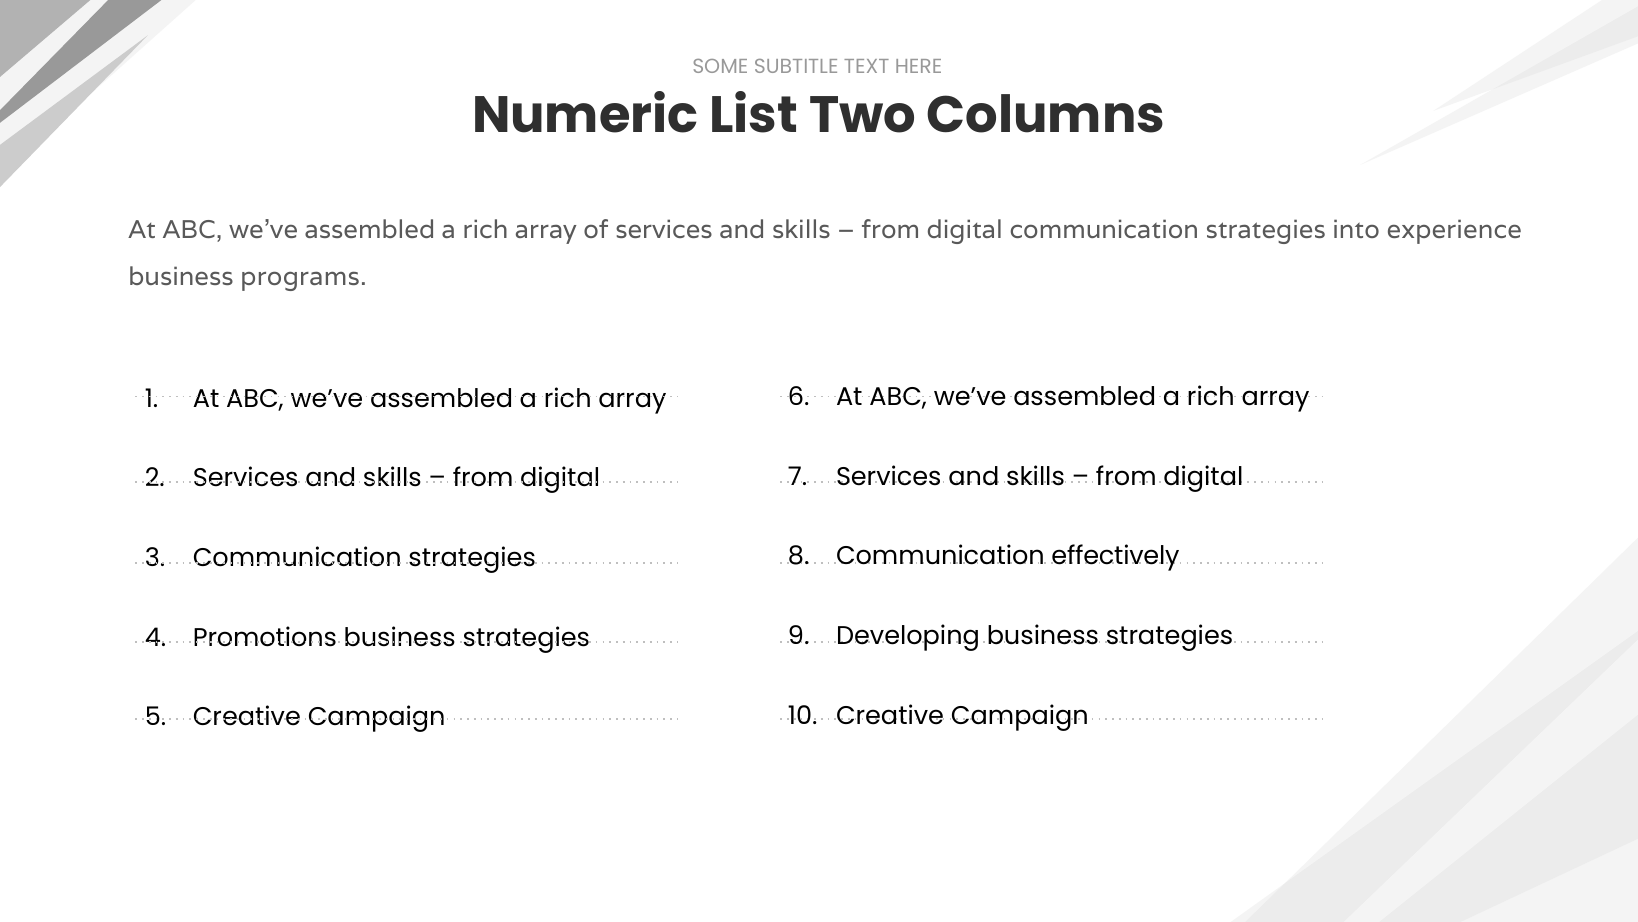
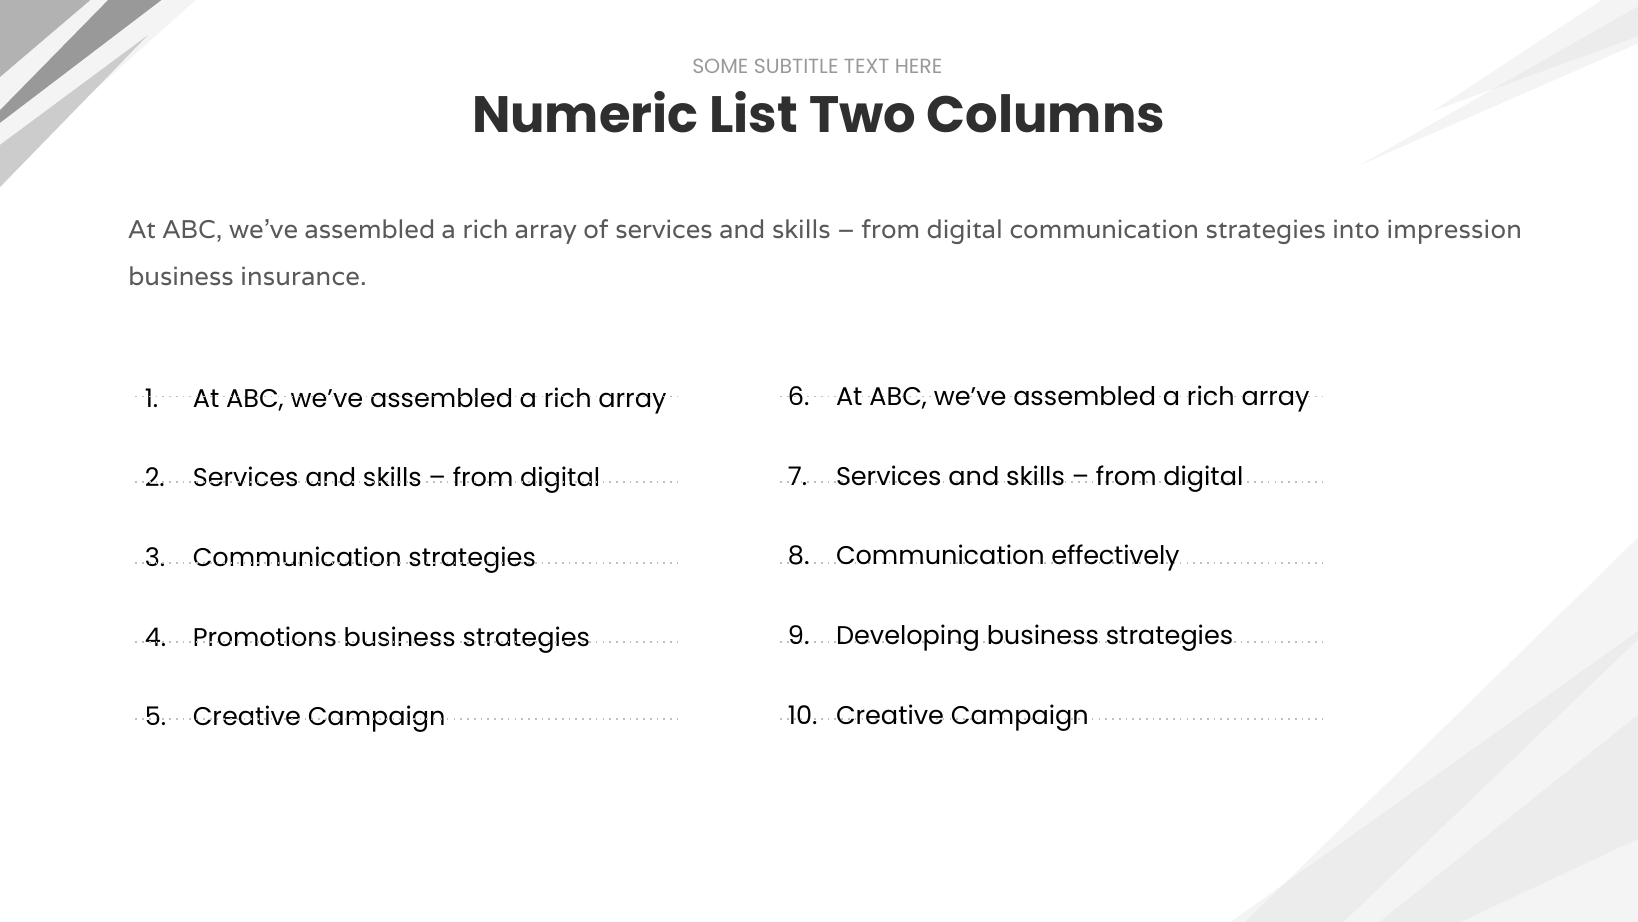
experience: experience -> impression
programs: programs -> insurance
